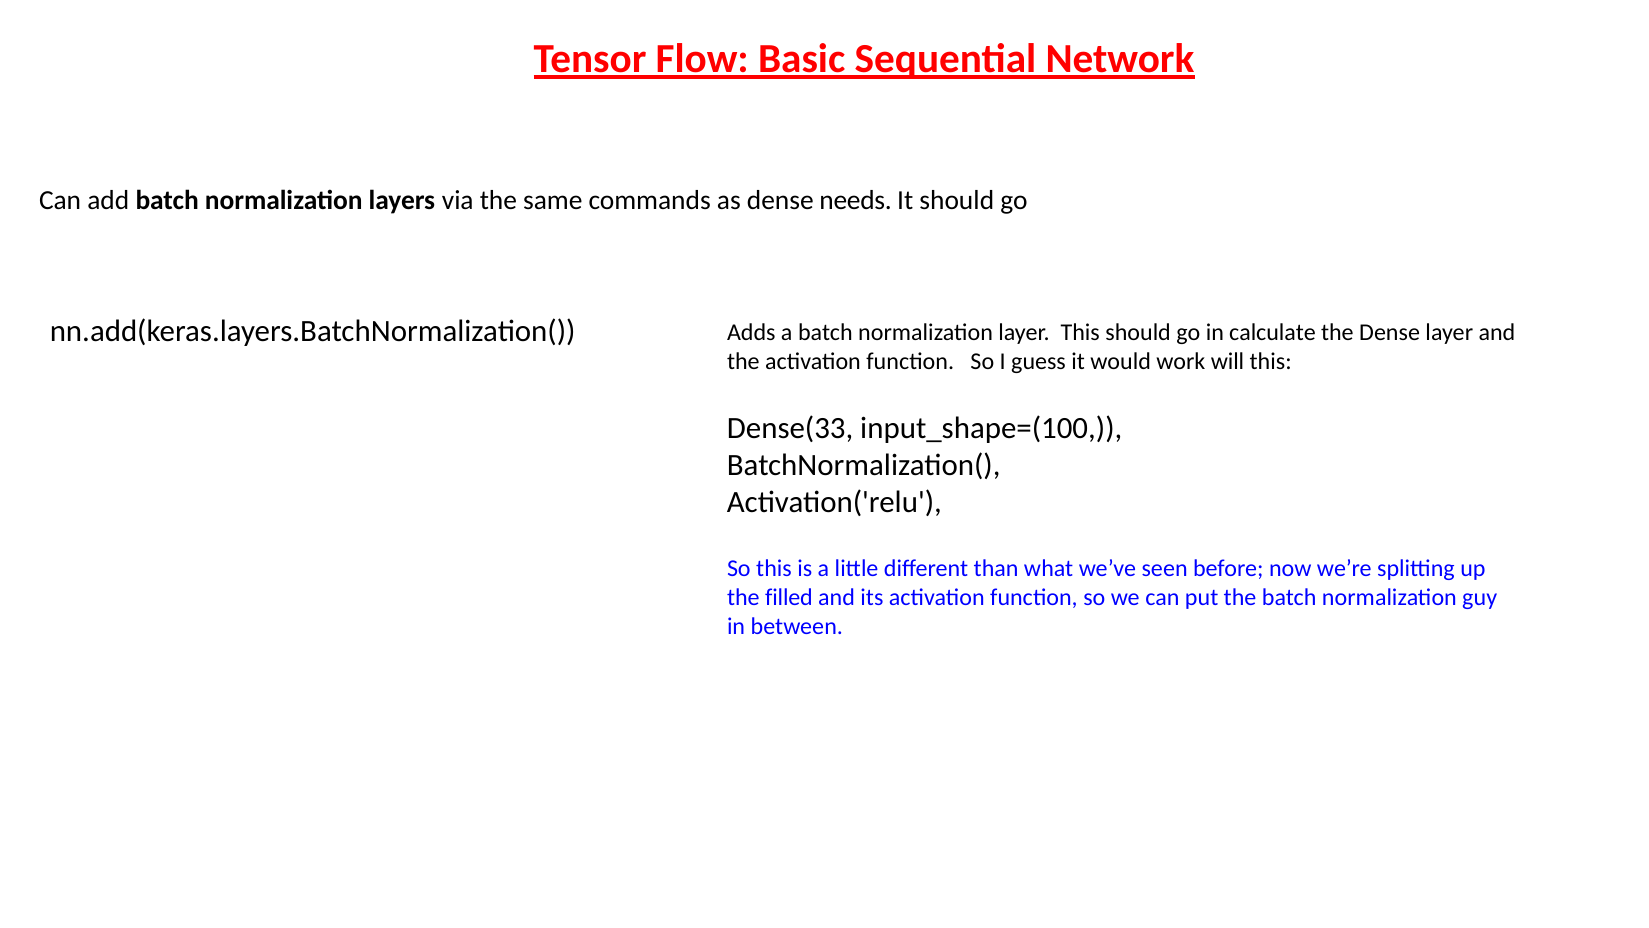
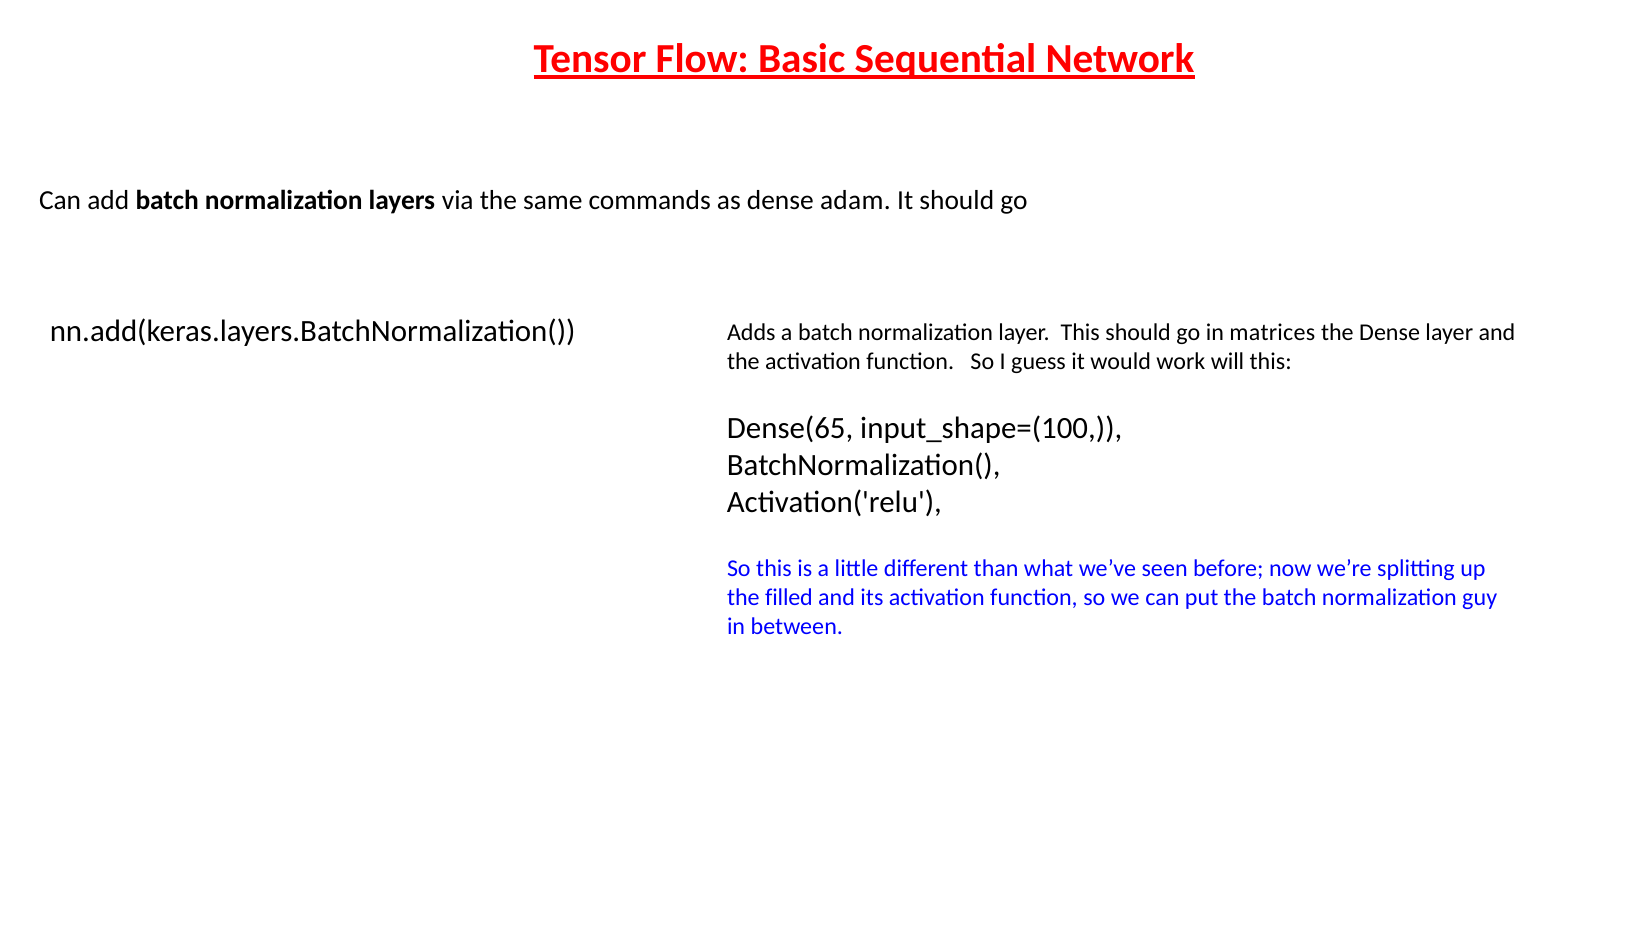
needs: needs -> adam
calculate: calculate -> matrices
Dense(33: Dense(33 -> Dense(65
